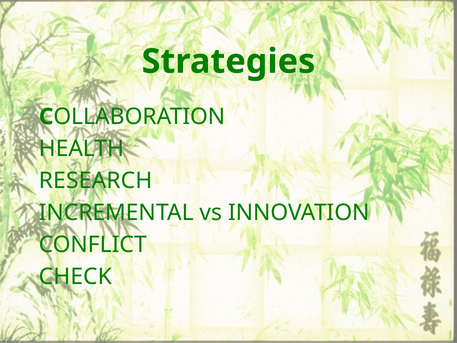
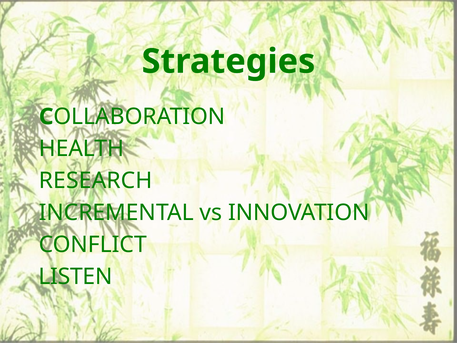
CHECK: CHECK -> LISTEN
